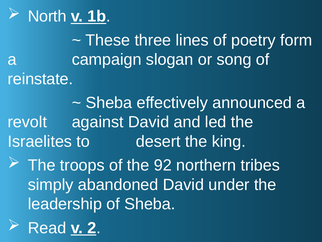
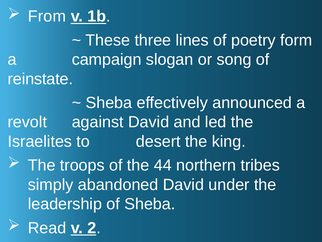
North: North -> From
92: 92 -> 44
